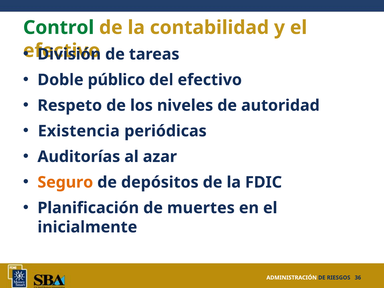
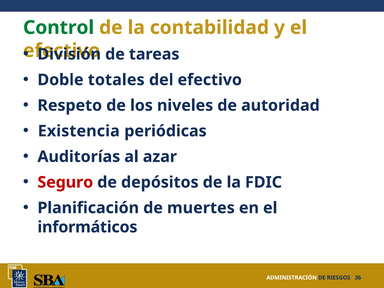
público: público -> totales
Seguro colour: orange -> red
inicialmente: inicialmente -> informáticos
